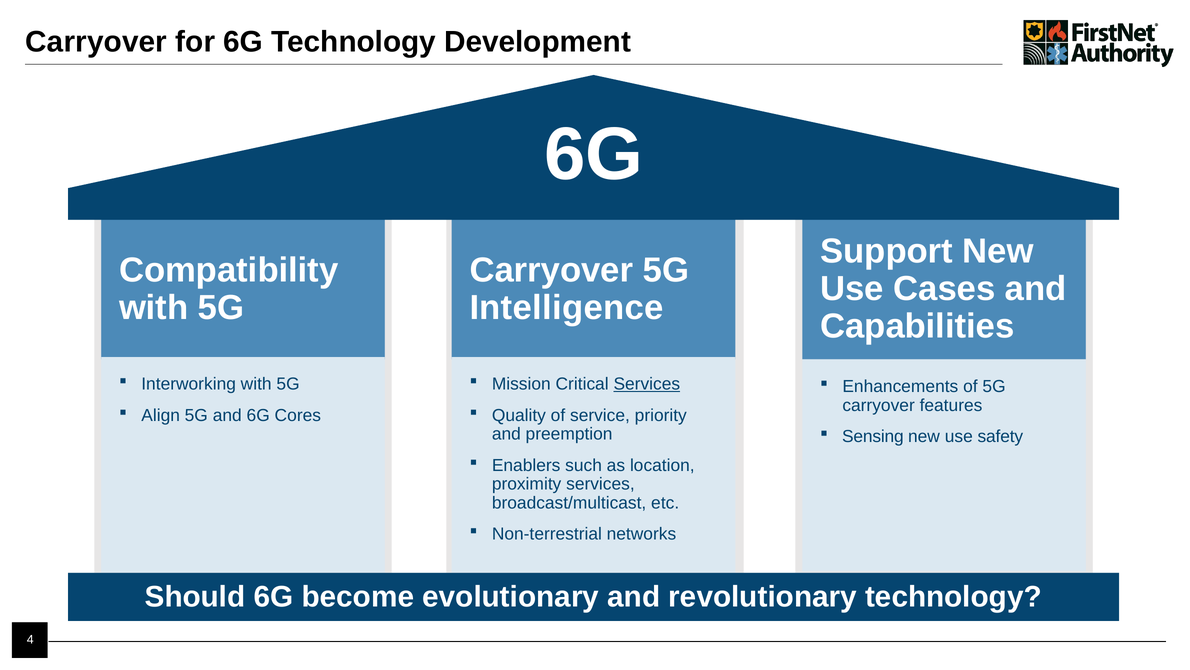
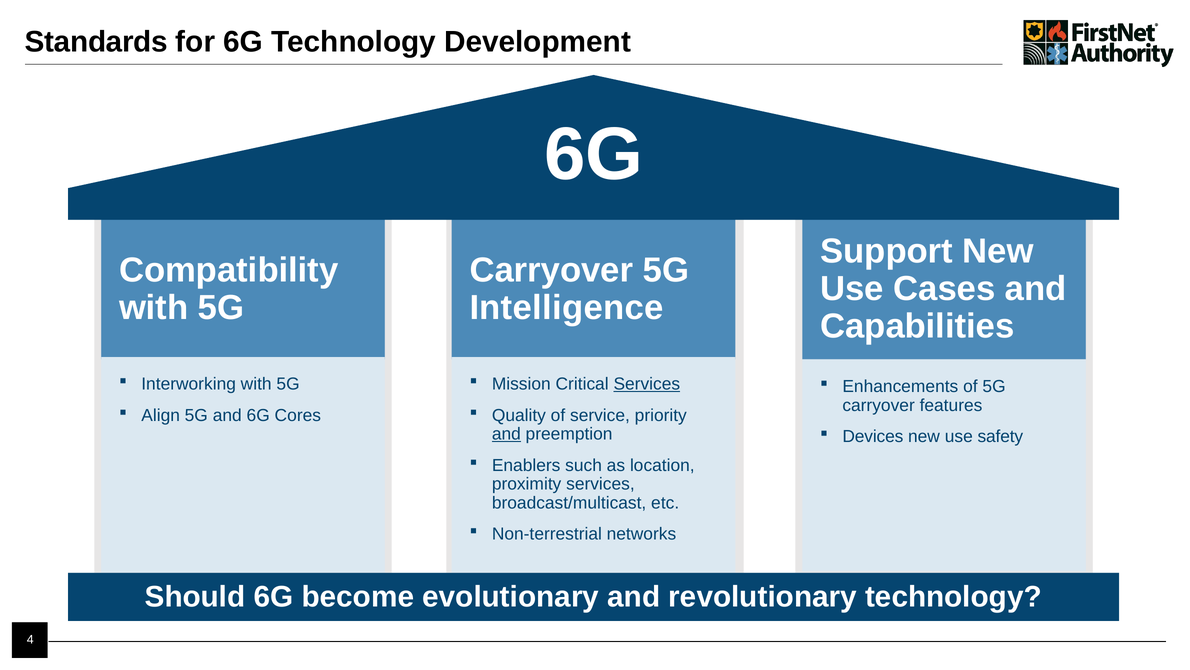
Carryover at (96, 42): Carryover -> Standards
and at (506, 434) underline: none -> present
Sensing: Sensing -> Devices
